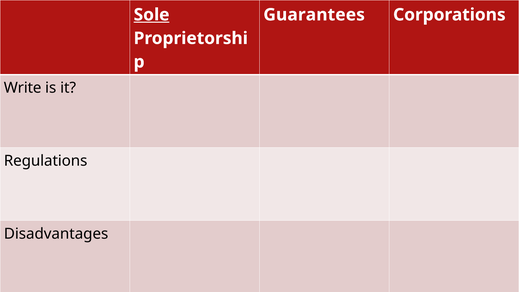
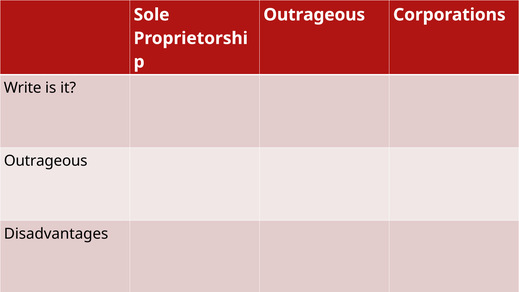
Sole underline: present -> none
Guarantees at (314, 15): Guarantees -> Outrageous
Regulations at (46, 161): Regulations -> Outrageous
